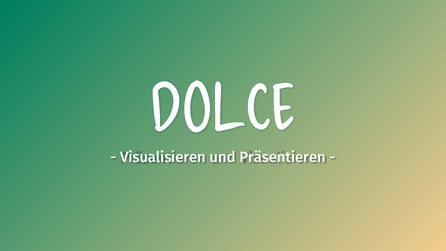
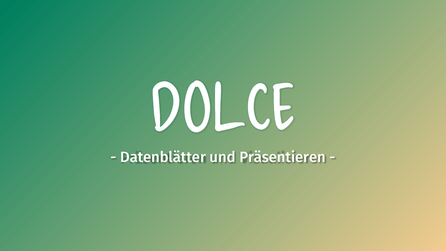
Visualisieren: Visualisieren -> Datenblätter
